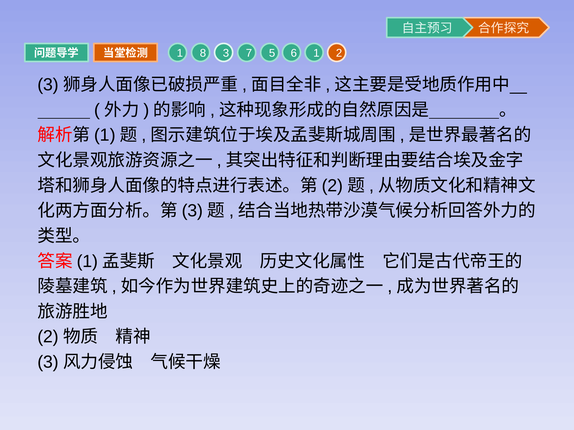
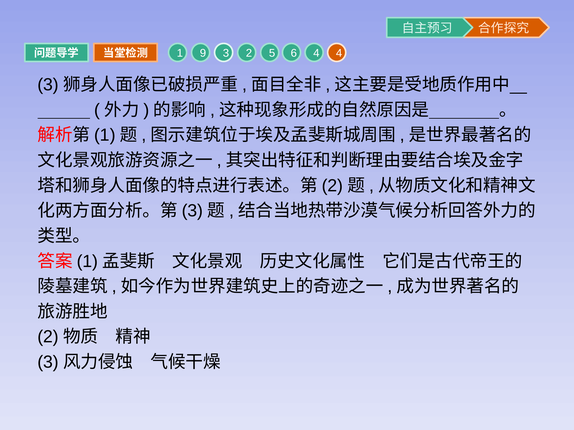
6 1: 1 -> 4
8: 8 -> 9
7: 7 -> 2
5 2: 2 -> 4
